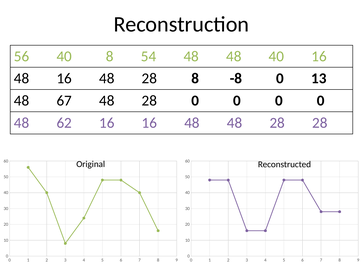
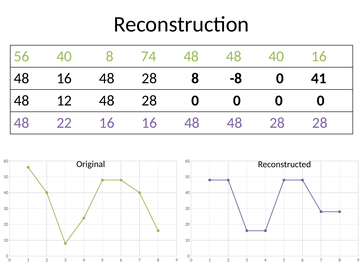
54: 54 -> 74
13: 13 -> 41
67: 67 -> 12
62: 62 -> 22
